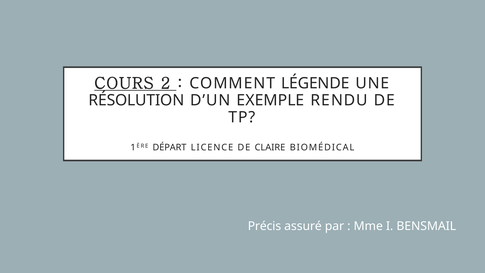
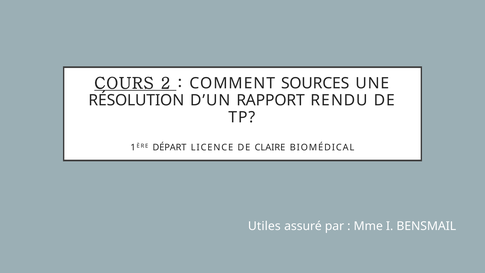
LÉGENDE: LÉGENDE -> SOURCES
EXEMPLE: EXEMPLE -> RAPPORT
Précis: Précis -> Utiles
